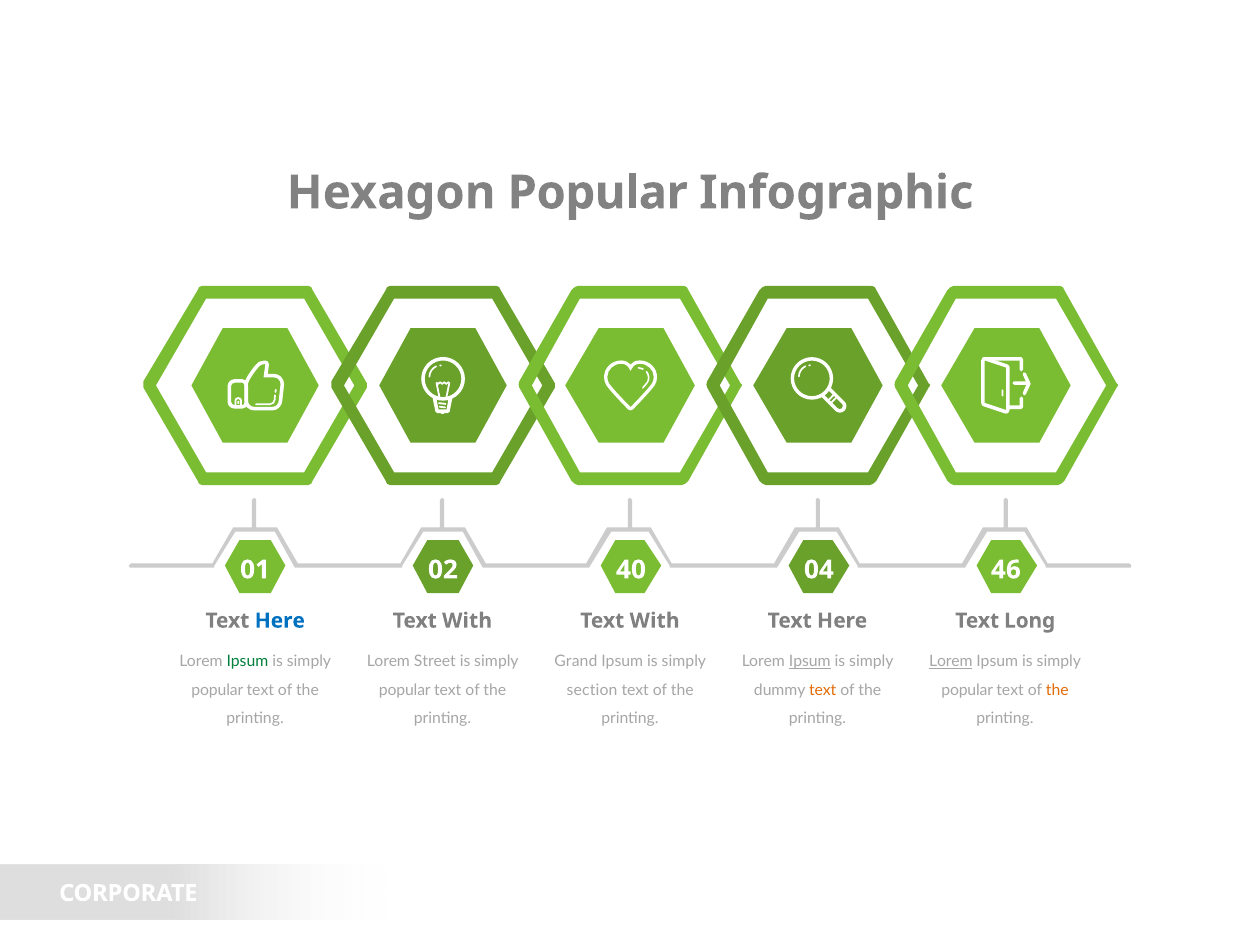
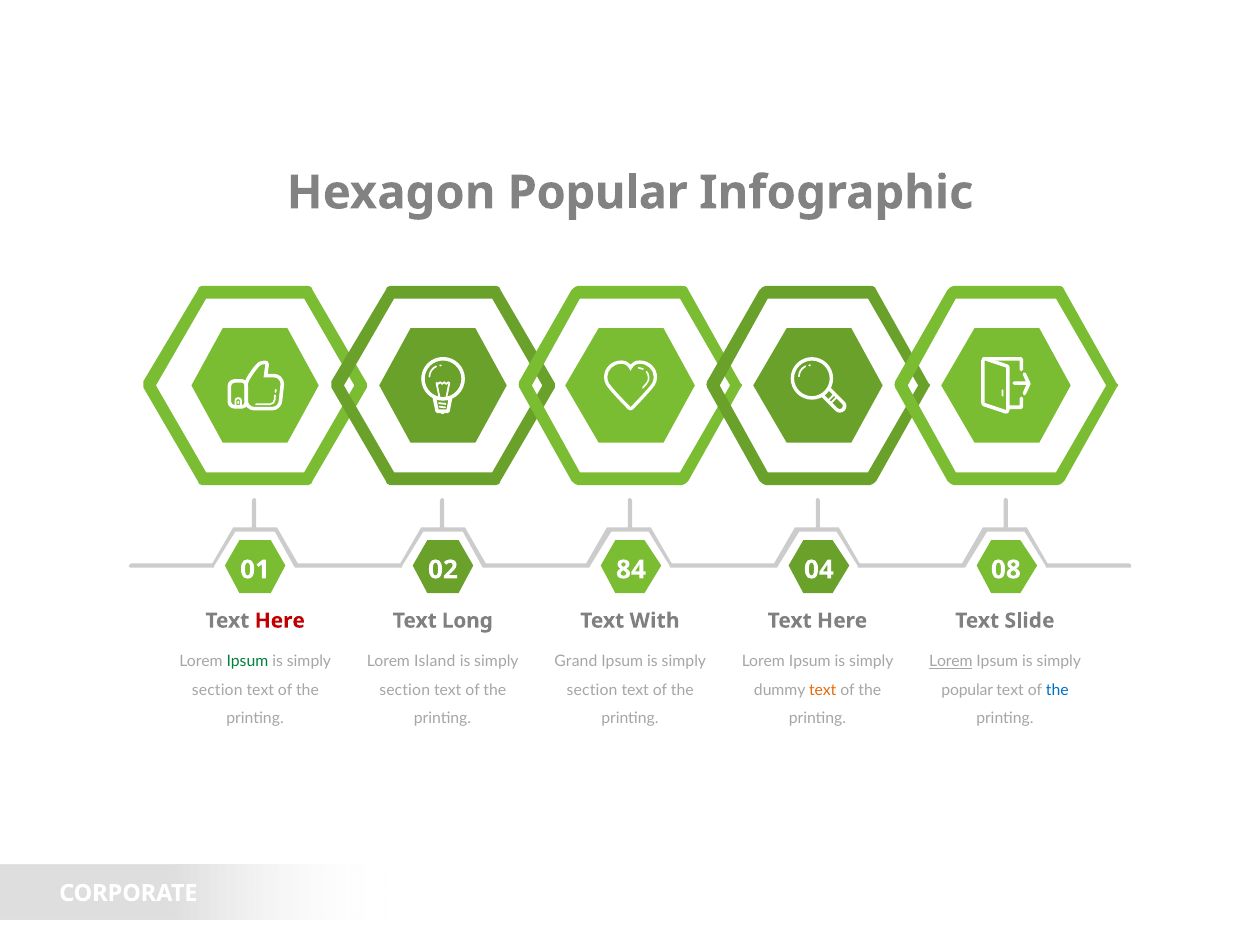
40: 40 -> 84
46: 46 -> 08
Here at (280, 621) colour: blue -> red
With at (467, 621): With -> Long
Long: Long -> Slide
Street: Street -> Island
Ipsum at (810, 662) underline: present -> none
popular at (217, 690): popular -> section
popular at (405, 690): popular -> section
the at (1057, 690) colour: orange -> blue
